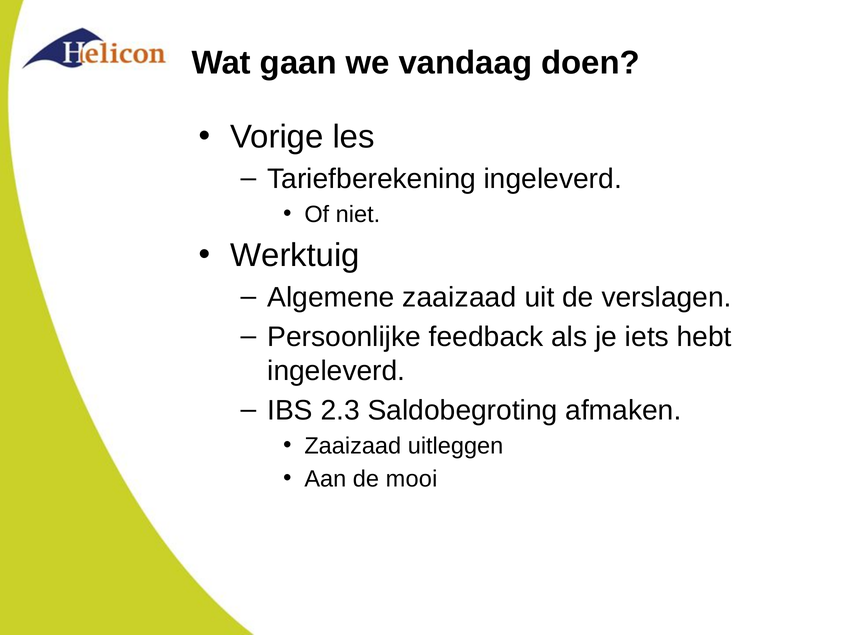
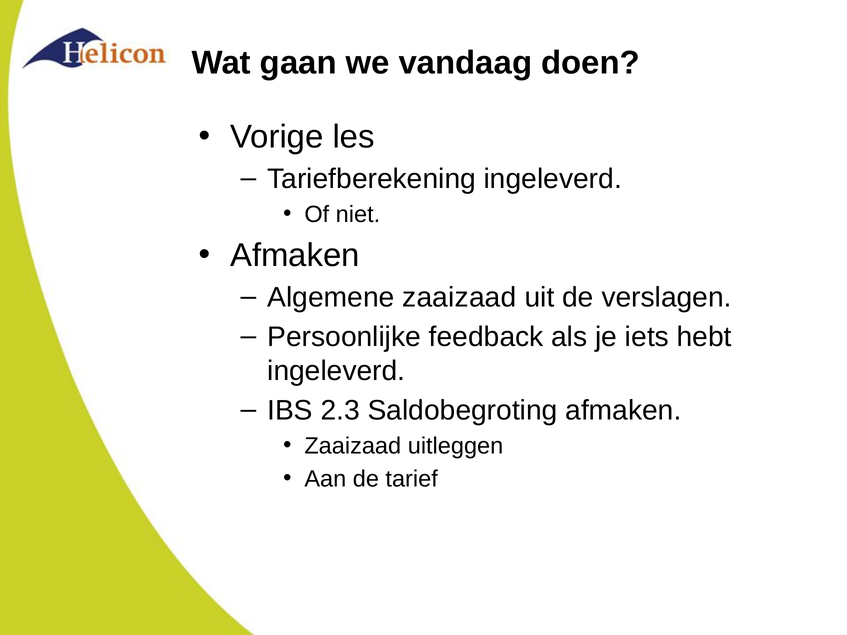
Werktuig at (295, 256): Werktuig -> Afmaken
mooi: mooi -> tarief
